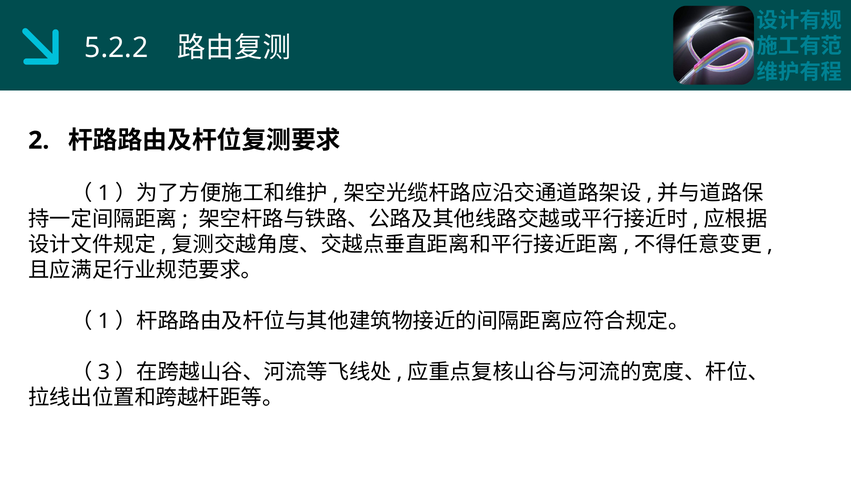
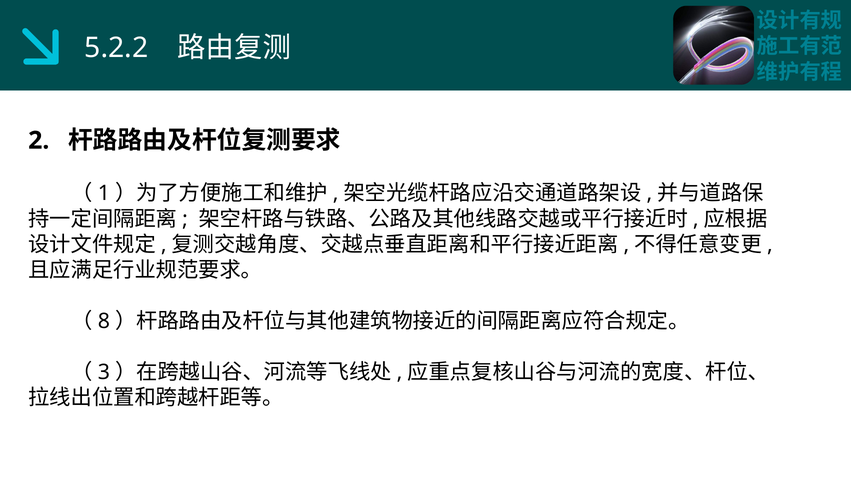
1 at (104, 321): 1 -> 8
